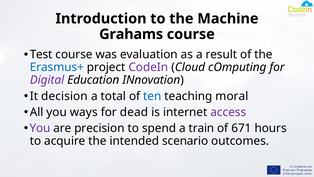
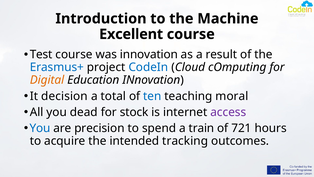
Grahams: Grahams -> Excellent
was evaluation: evaluation -> innovation
CodeIn colour: purple -> blue
Digital colour: purple -> orange
ways: ways -> dead
dead: dead -> stock
You at (40, 128) colour: purple -> blue
671: 671 -> 721
scenario: scenario -> tracking
